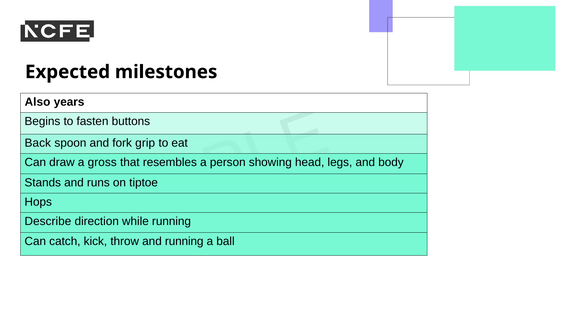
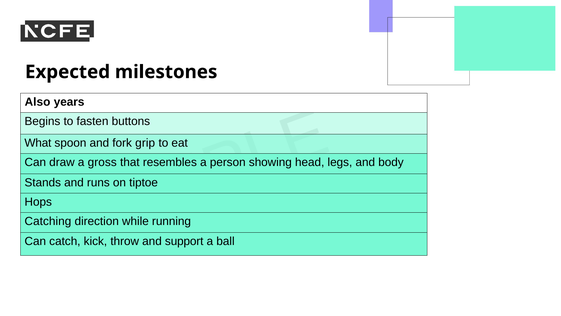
Back: Back -> What
Describe: Describe -> Catching
running at (184, 241): running -> support
